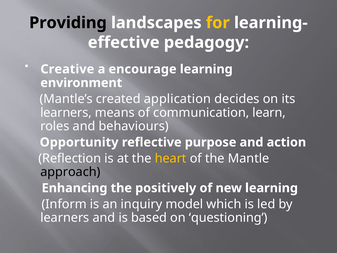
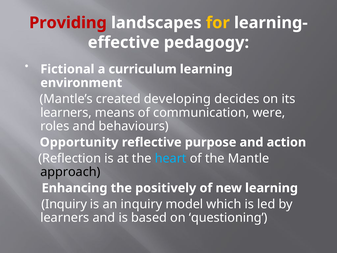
Providing colour: black -> red
Creative: Creative -> Fictional
encourage: encourage -> curriculum
application: application -> developing
learn: learn -> were
heart colour: yellow -> light blue
Inform at (64, 204): Inform -> Inquiry
